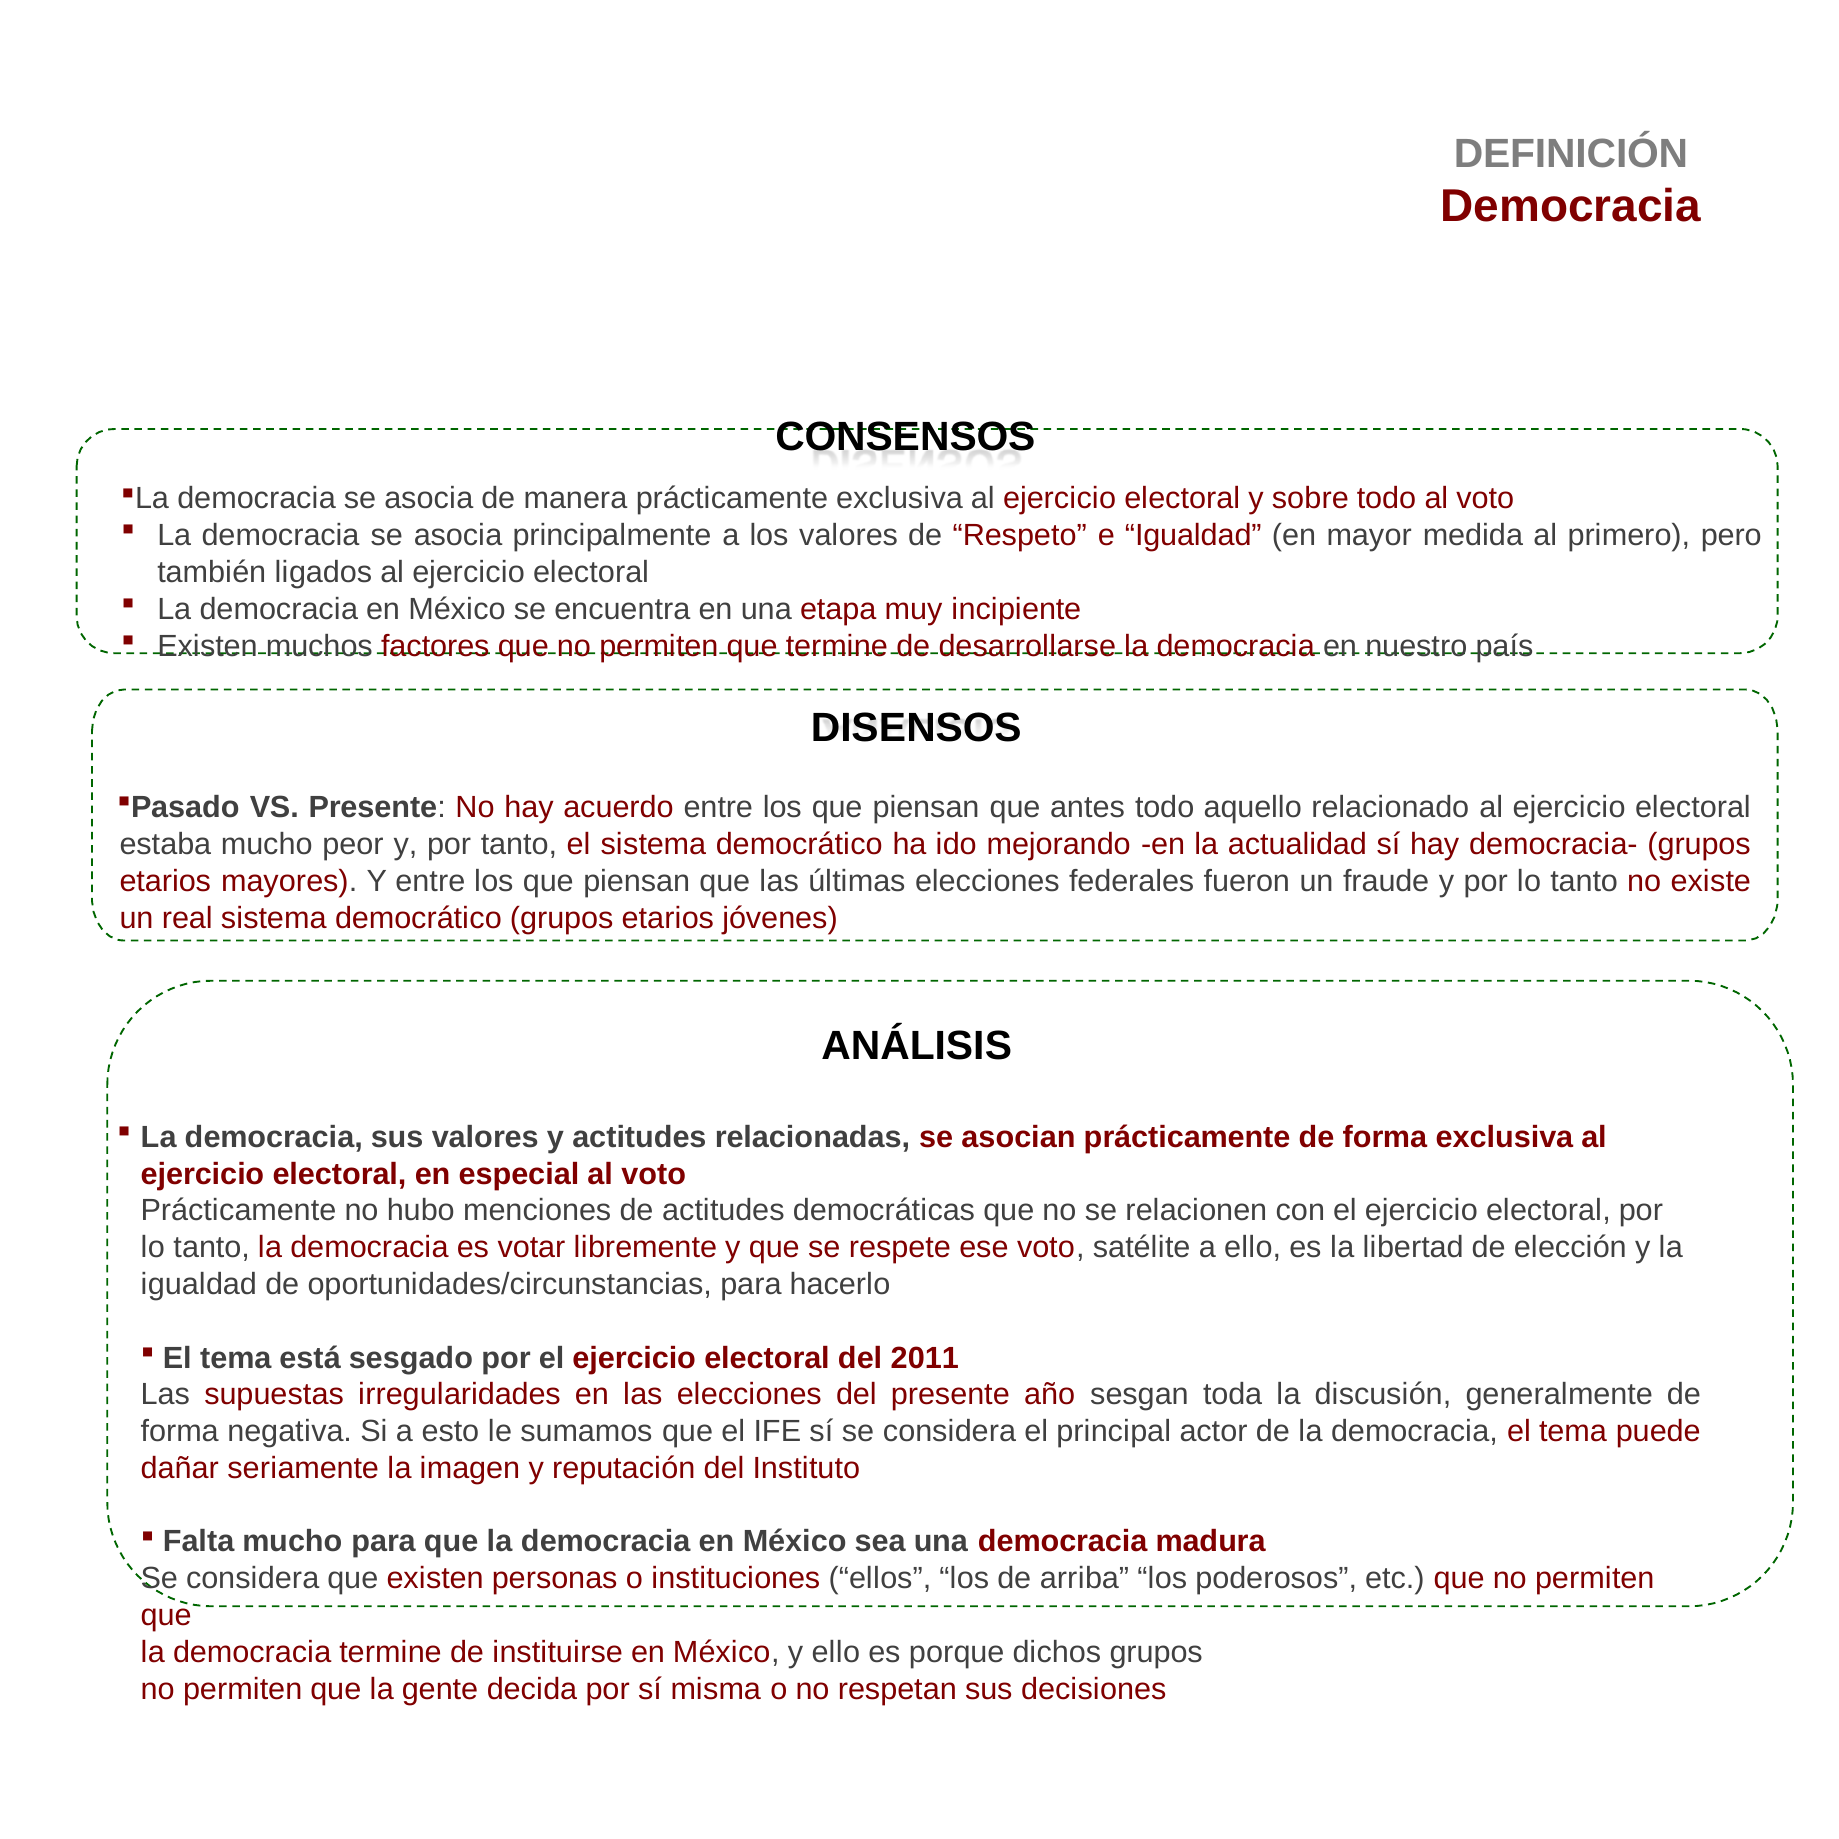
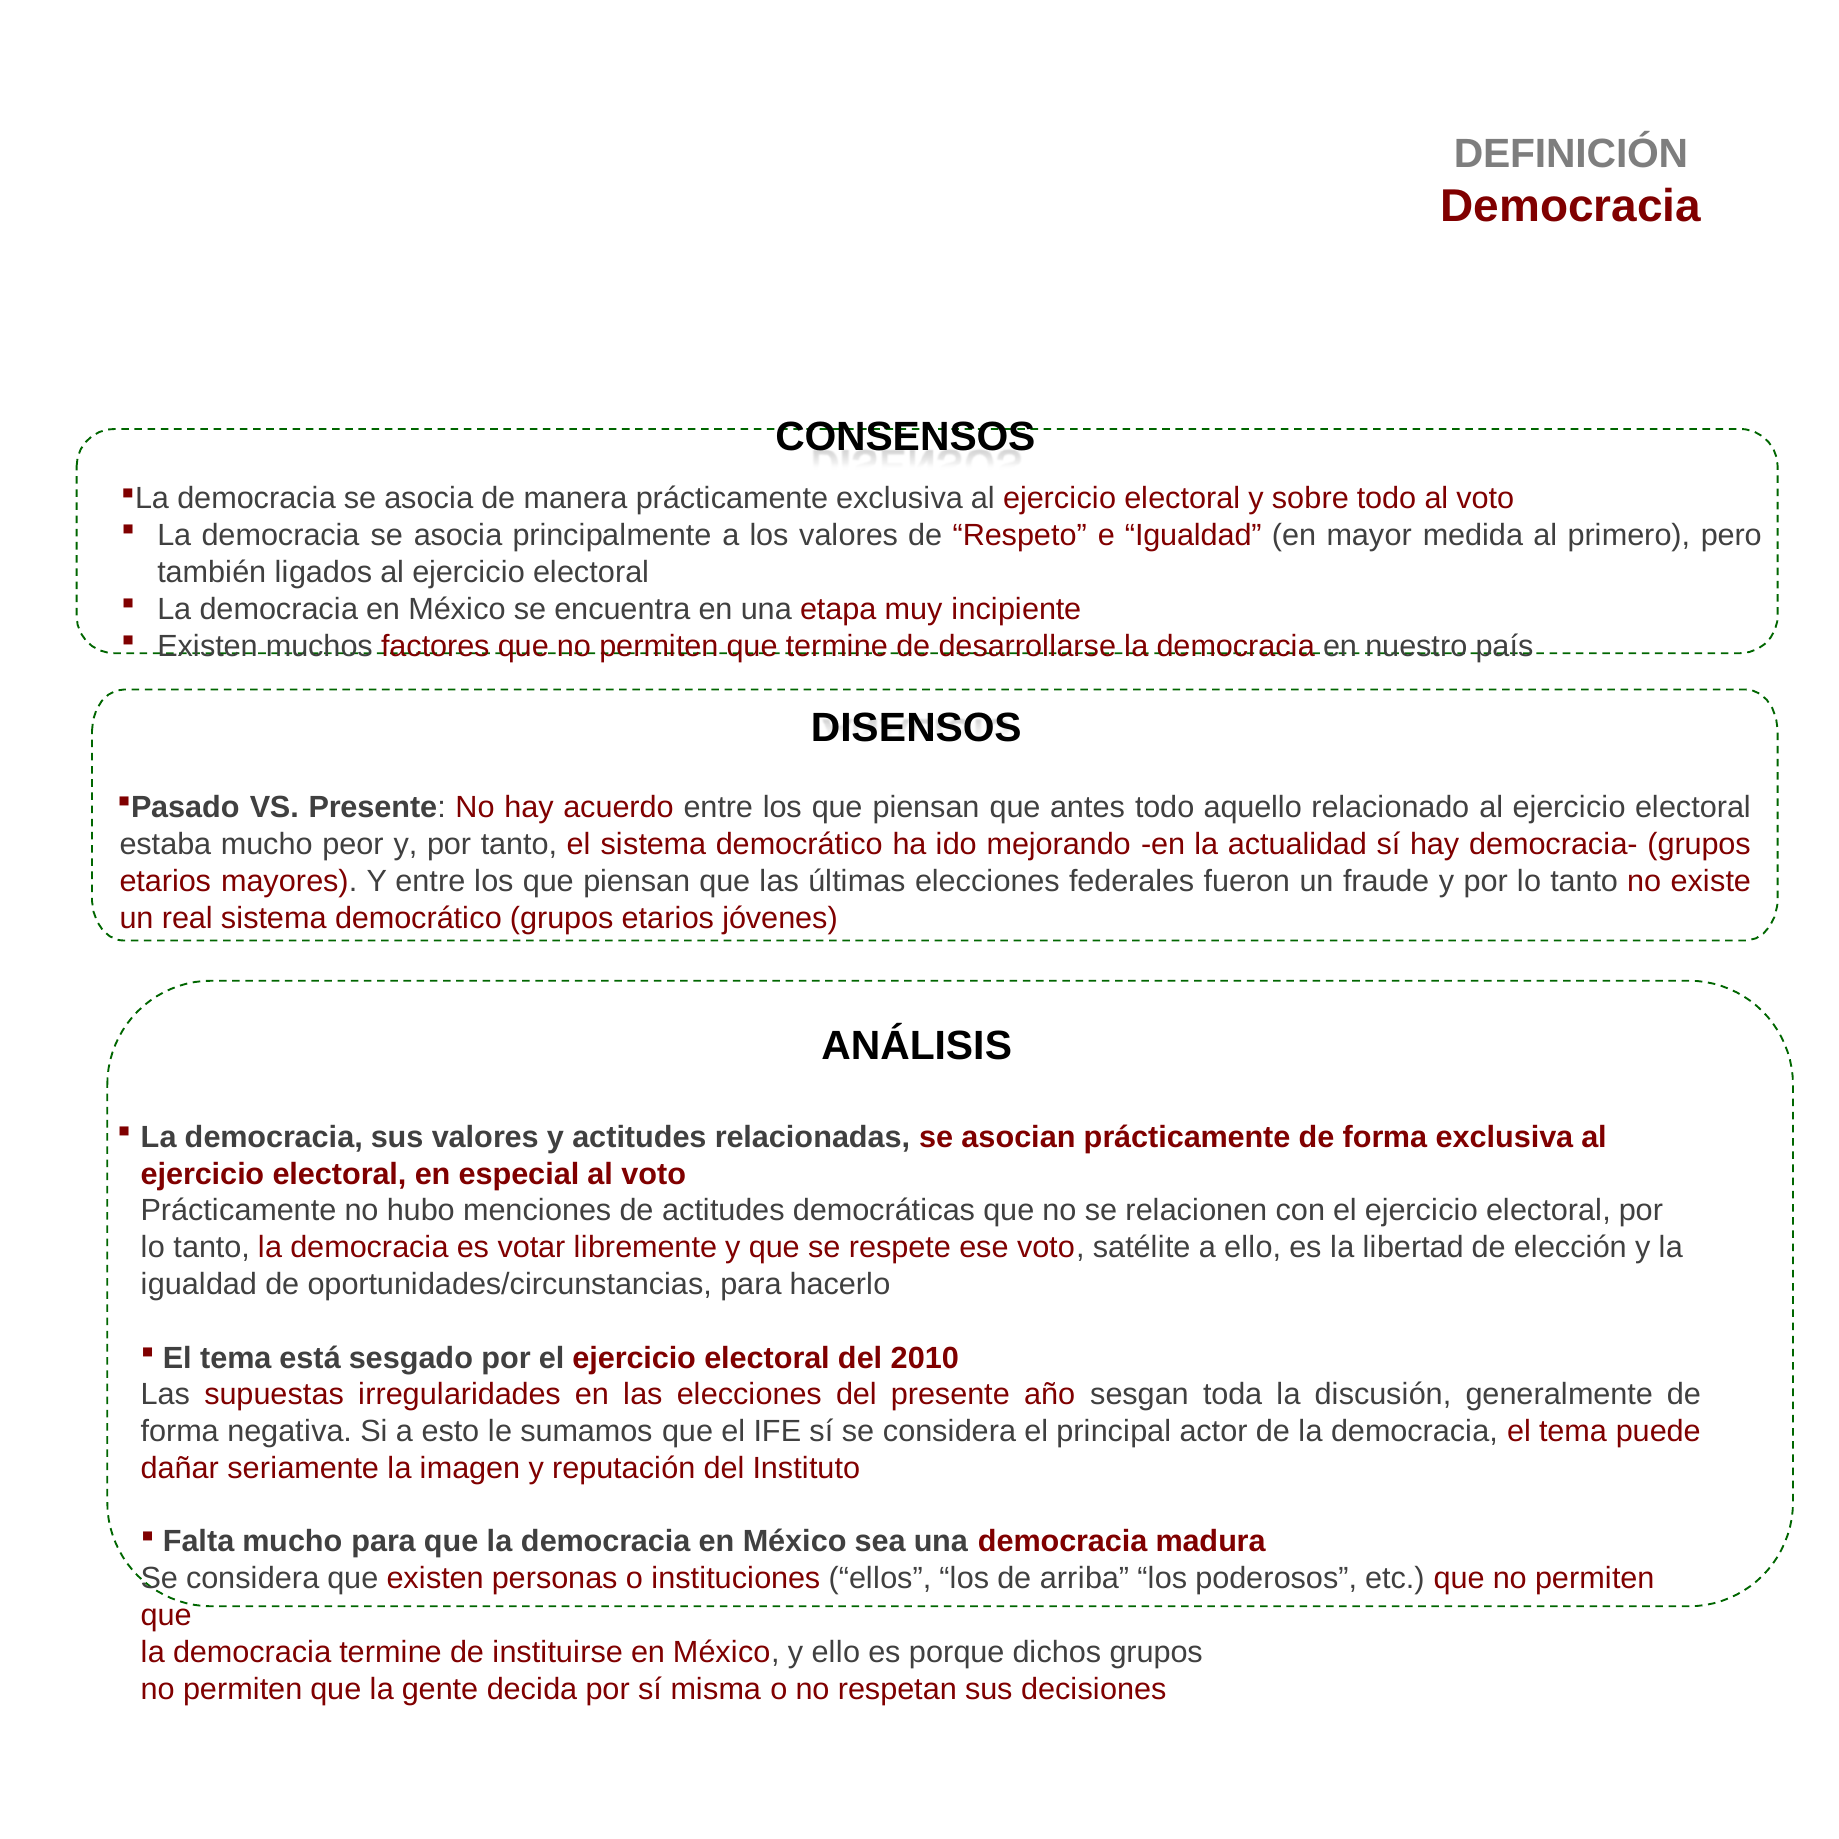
2011: 2011 -> 2010
